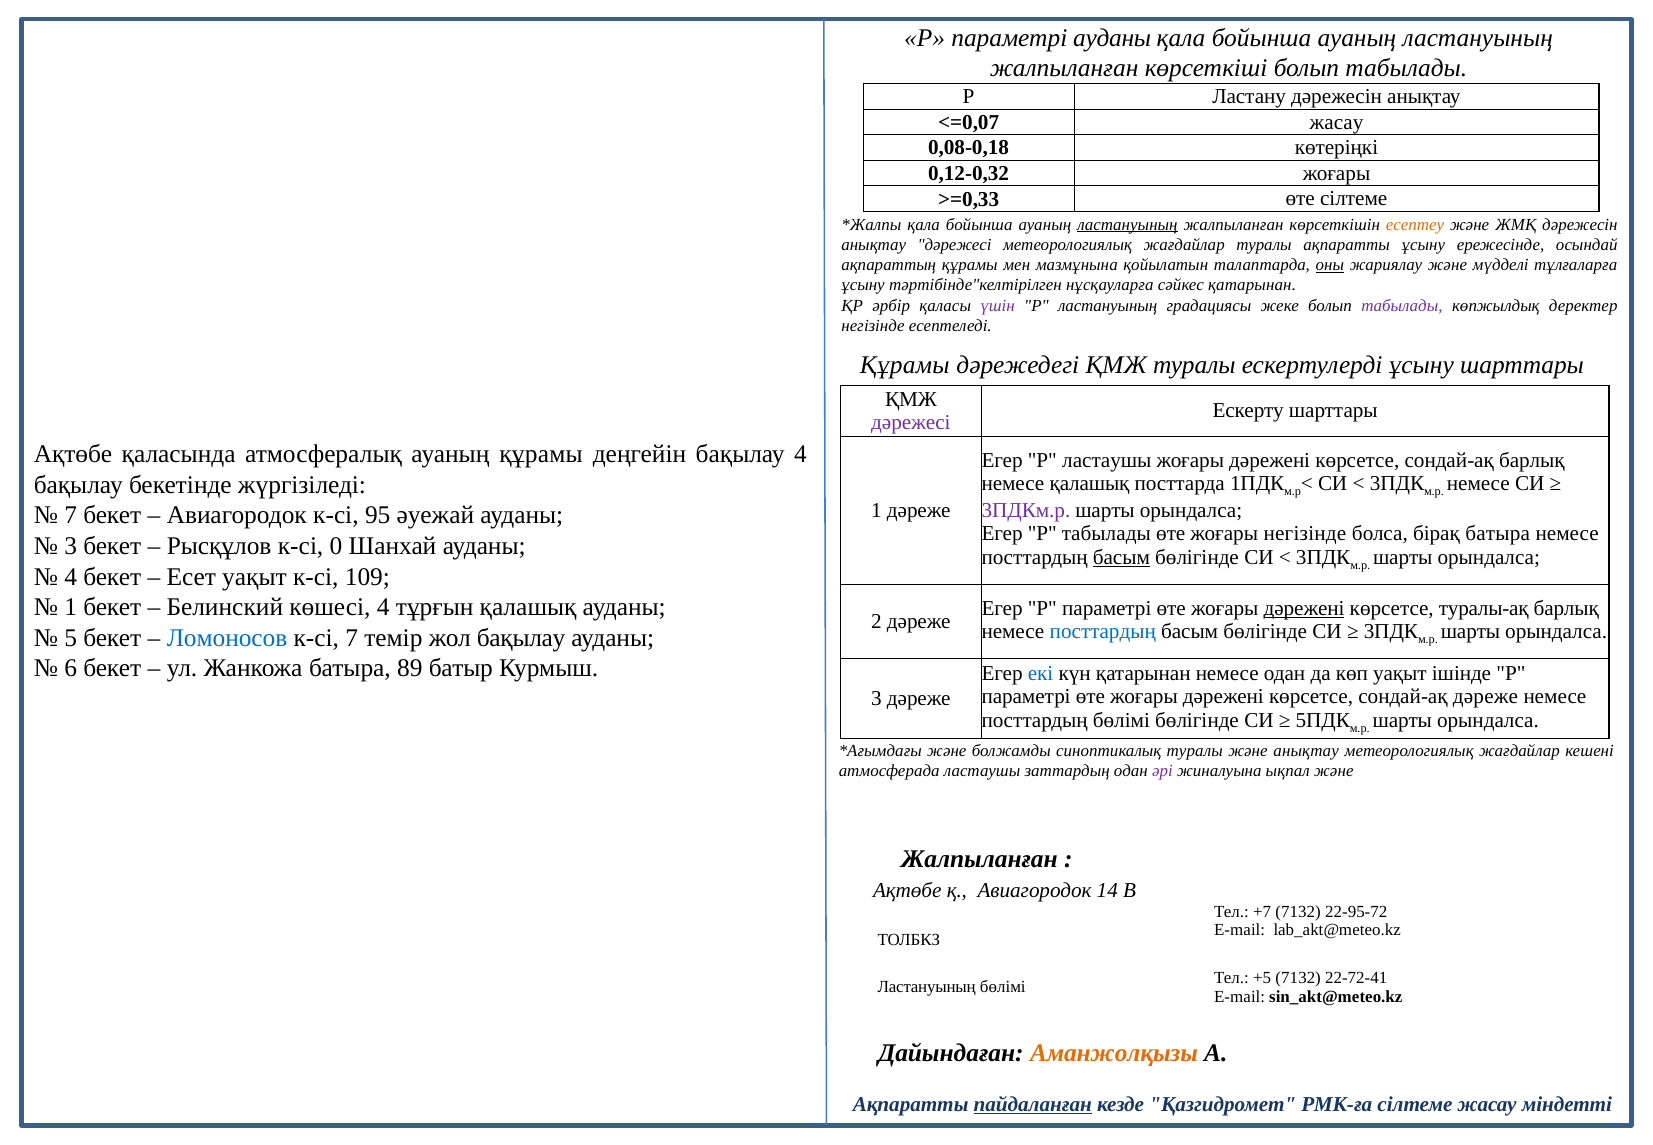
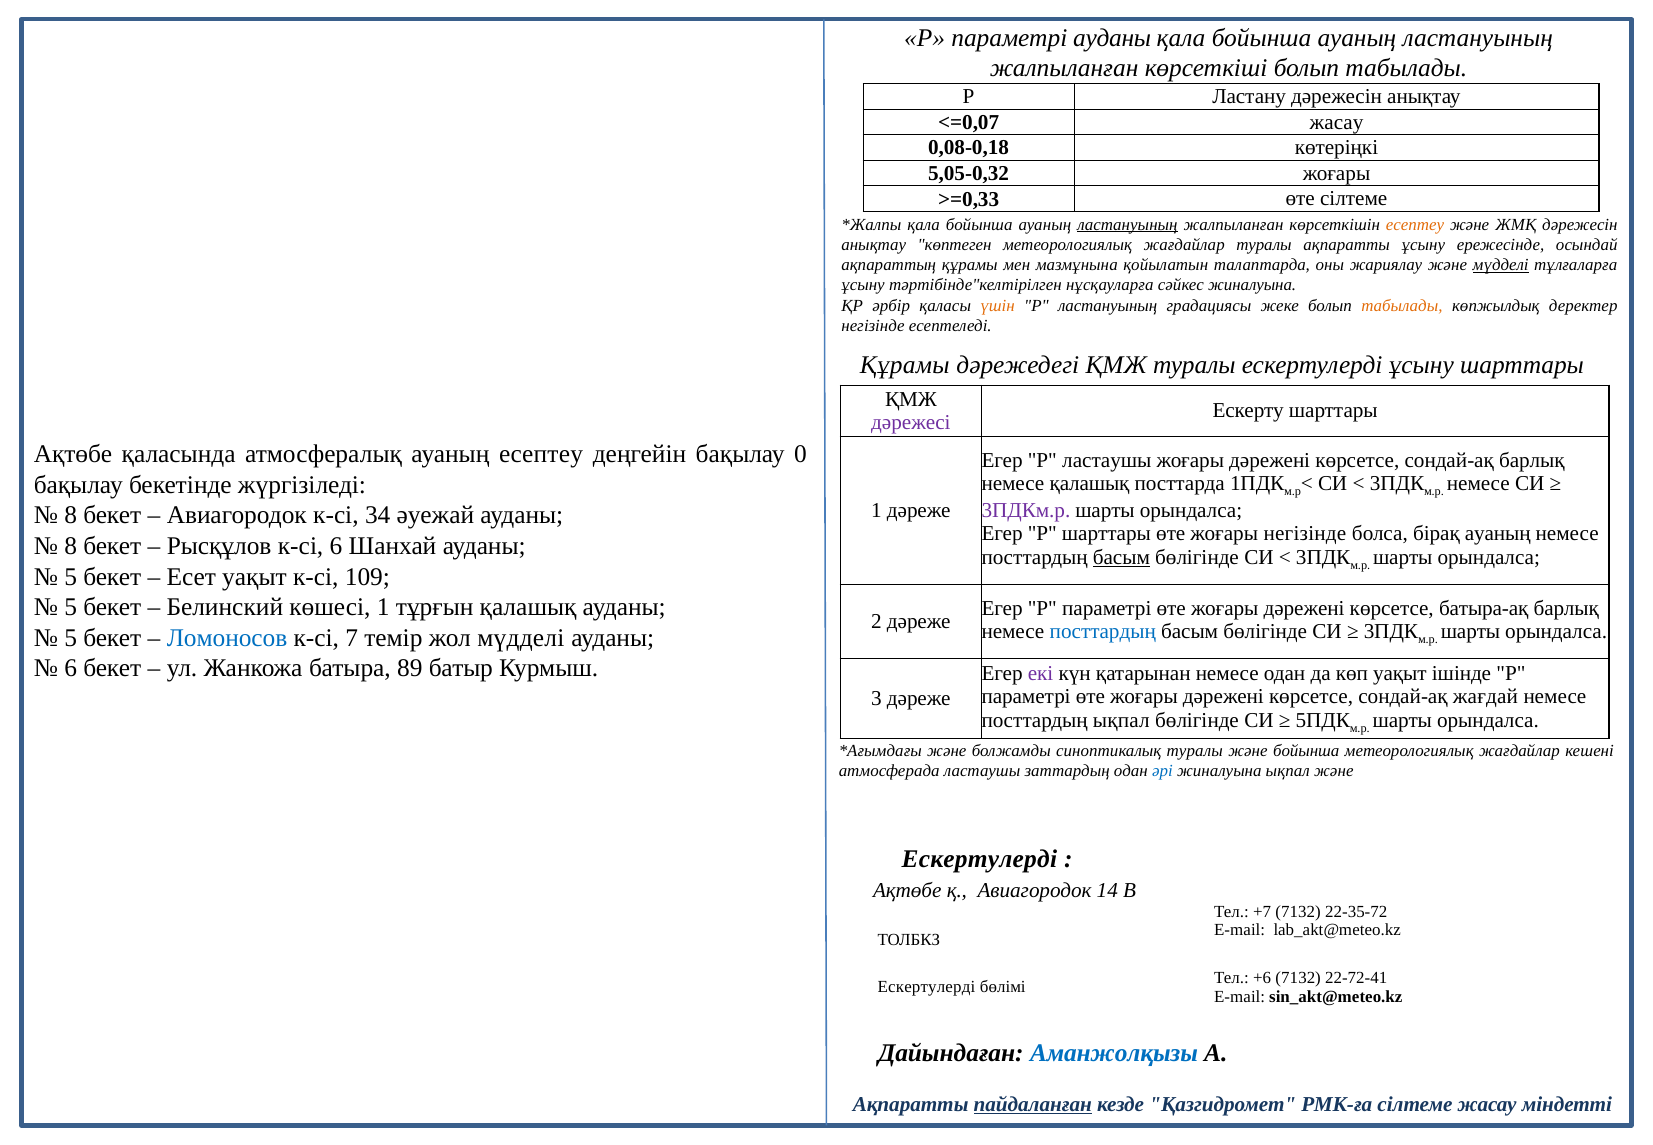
0,12-0,32: 0,12-0,32 -> 5,05-0,32
анықтау дәрежесі: дәрежесі -> көптеген
оны underline: present -> none
мүдделі at (1501, 265) underline: none -> present
сәйкес қатарынан: қатарынан -> жиналуына
үшін colour: purple -> orange
табылады at (1402, 306) colour: purple -> orange
ауаның құрамы: құрамы -> есептеу
бақылау 4: 4 -> 0
7 at (71, 515): 7 -> 8
95: 95 -> 34
P табылады: табылады -> шарттары
бірақ батыра: батыра -> ауаның
3 at (71, 546): 3 -> 8
к-сі 0: 0 -> 6
4 at (71, 576): 4 -> 5
1 at (71, 607): 1 -> 5
көшесі 4: 4 -> 1
дәрежені at (1304, 608) underline: present -> none
туралы-ақ: туралы-ақ -> батыра-ақ
жол бақылау: бақылау -> мүдделі
екі colour: blue -> purple
сондай-ақ дәреже: дәреже -> жағдай
посттардың бөлімі: бөлімі -> ықпал
және анықтау: анықтау -> бойынша
әрі colour: purple -> blue
Жалпыланған at (979, 858): Жалпыланған -> Ескертулерді
22-95-72: 22-95-72 -> 22-35-72
+5: +5 -> +6
Ластануының at (927, 987): Ластануының -> Ескертулерді
Аманжолқызы colour: orange -> blue
